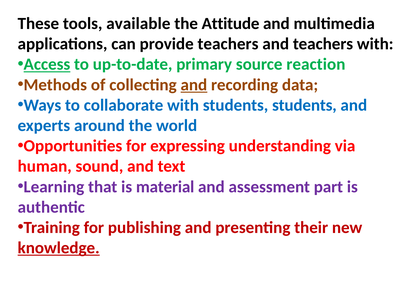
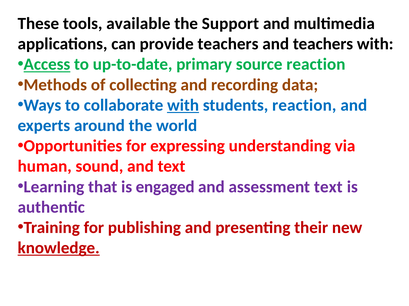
Attitude: Attitude -> Support
and at (194, 85) underline: present -> none
with at (183, 105) underline: none -> present
students students: students -> reaction
material: material -> engaged
assessment part: part -> text
